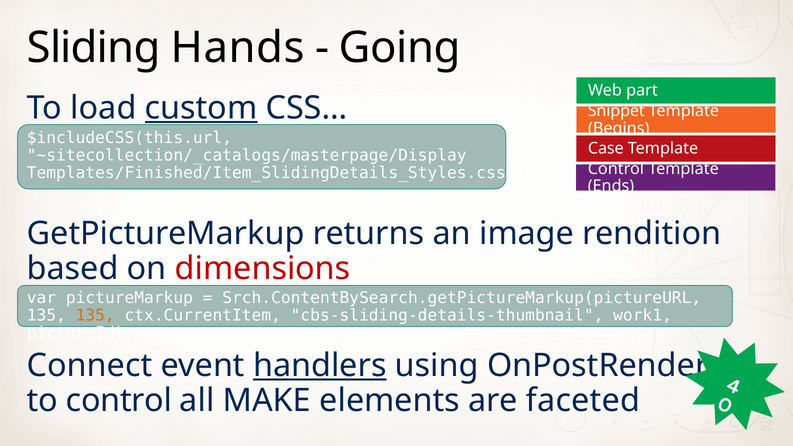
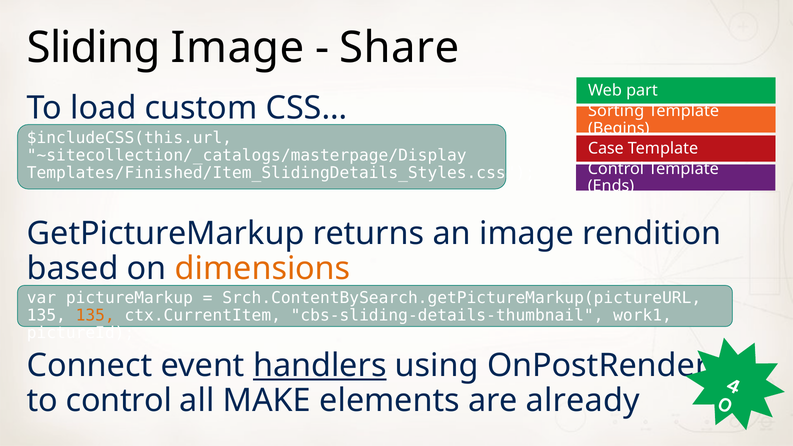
Sliding Hands: Hands -> Image
Going: Going -> Share
custom underline: present -> none
Snippet: Snippet -> Sorting
dimensions colour: red -> orange
faceted: faceted -> already
